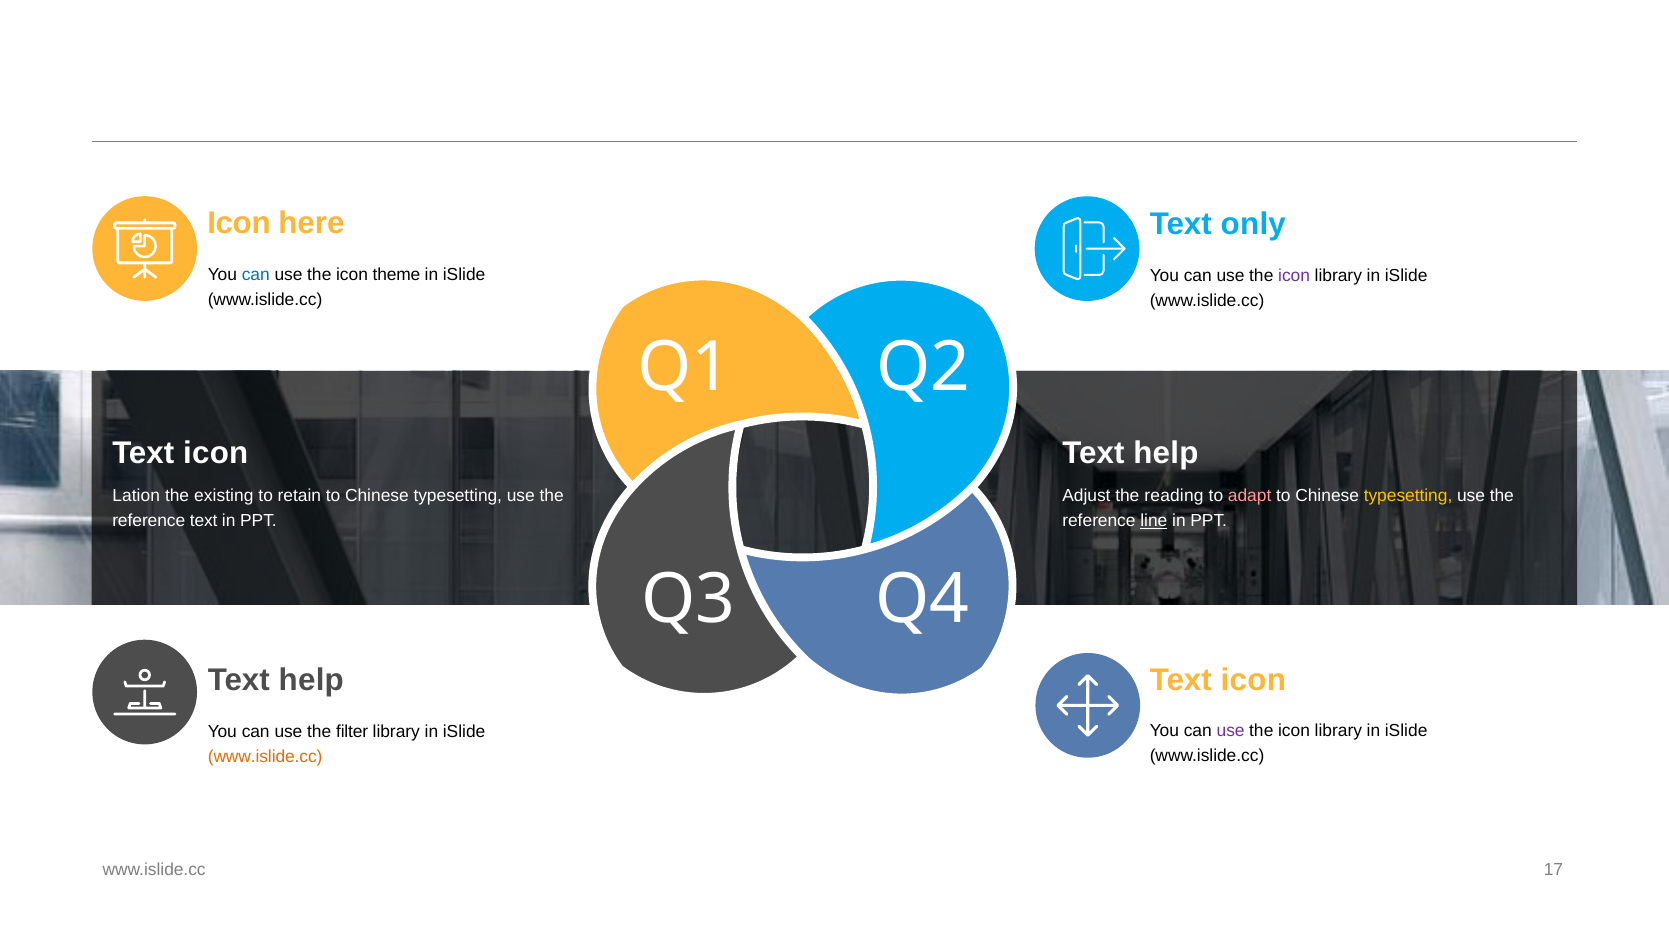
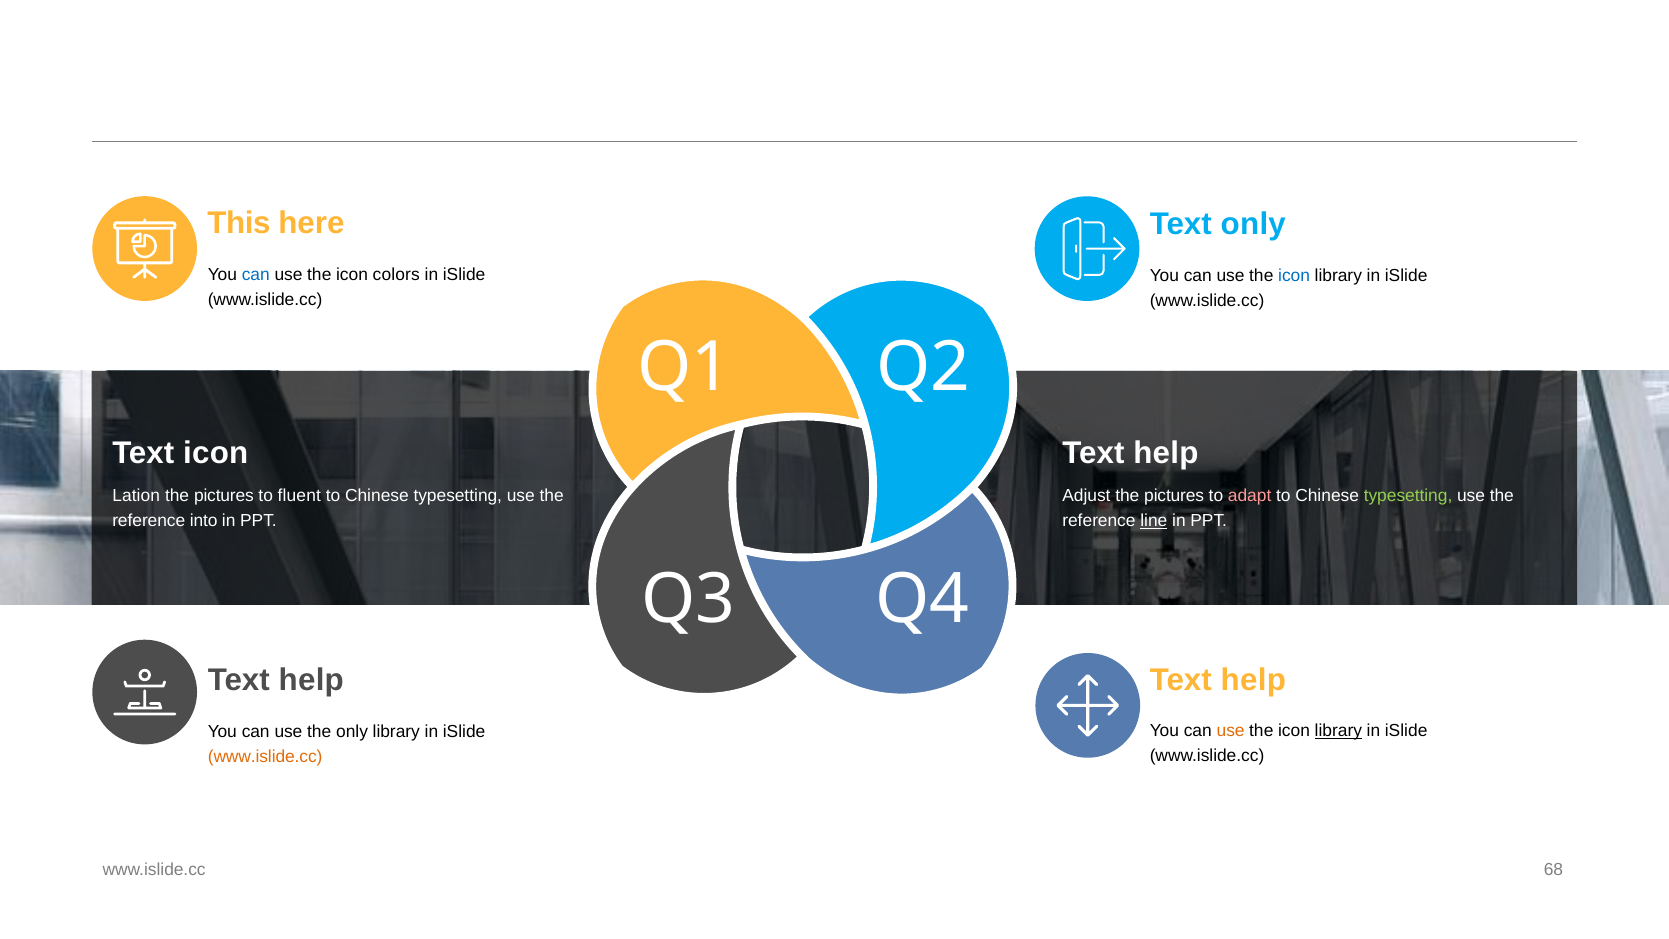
Icon at (239, 223): Icon -> This
theme: theme -> colors
icon at (1294, 276) colour: purple -> blue
existing at (224, 496): existing -> pictures
retain: retain -> fluent
Adjust the reading: reading -> pictures
typesetting at (1408, 496) colour: yellow -> light green
reference text: text -> into
icon at (1253, 680): icon -> help
use at (1231, 731) colour: purple -> orange
library at (1338, 731) underline: none -> present
the filter: filter -> only
17: 17 -> 68
